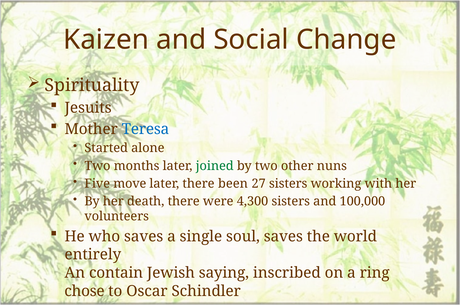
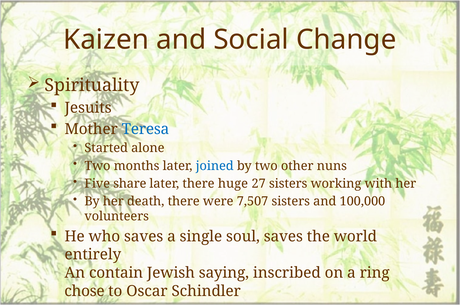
joined colour: green -> blue
move: move -> share
been: been -> huge
4,300: 4,300 -> 7,507
